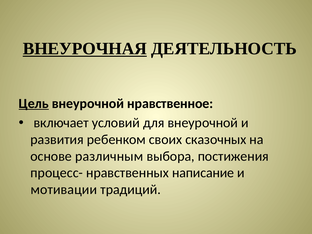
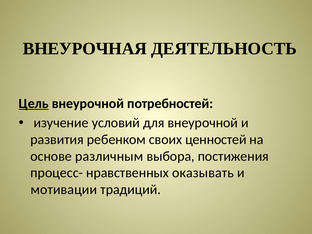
ВНЕУРОЧНАЯ underline: present -> none
нравственное: нравственное -> потребностей
включает: включает -> изучение
сказочных: сказочных -> ценностей
написание: написание -> оказывать
